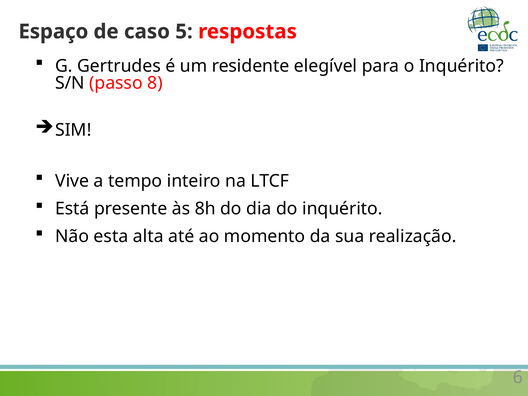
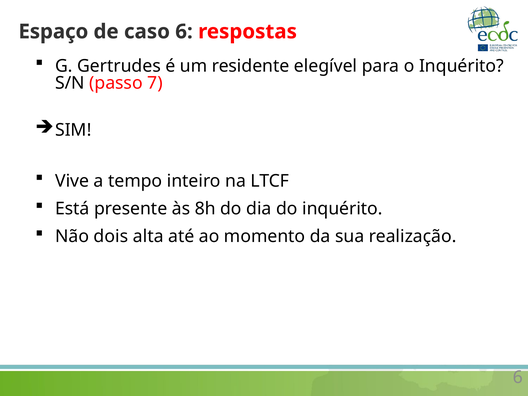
caso 5: 5 -> 6
8: 8 -> 7
esta: esta -> dois
